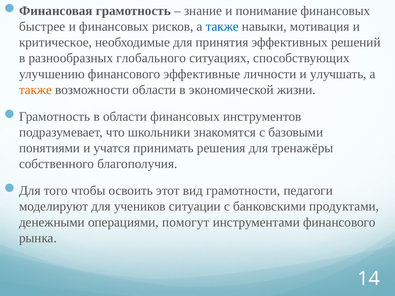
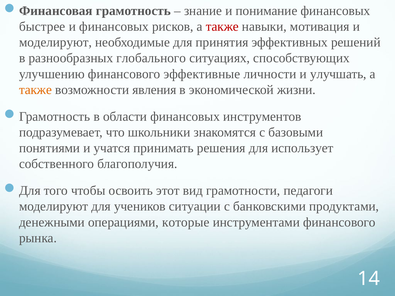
также at (222, 27) colour: blue -> red
критическое at (55, 42): критическое -> моделируют
возможности области: области -> явления
тренажёры: тренажёры -> использует
помогут: помогут -> которые
